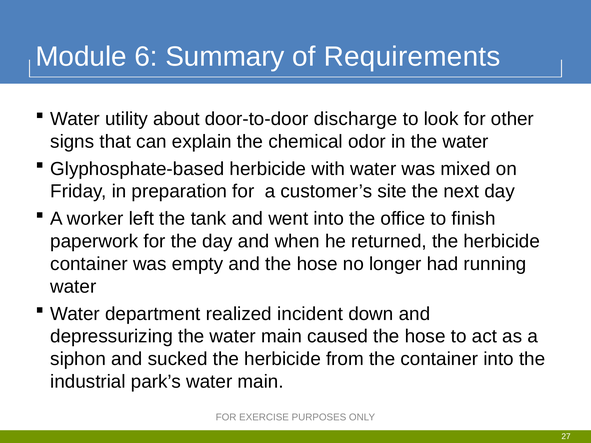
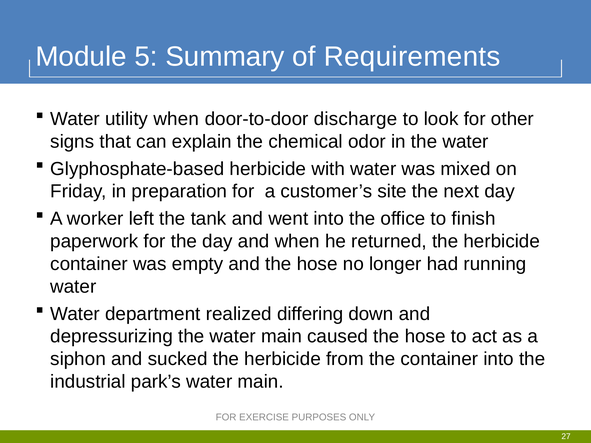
6: 6 -> 5
utility about: about -> when
incident: incident -> differing
